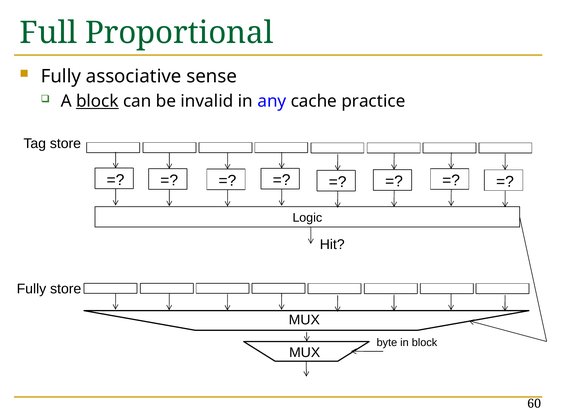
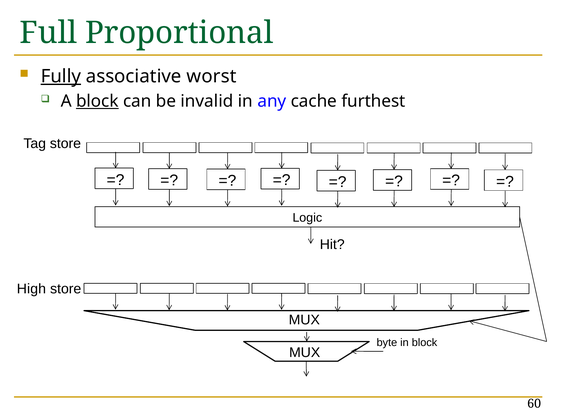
Fully at (61, 76) underline: none -> present
sense: sense -> worst
practice: practice -> furthest
Fully at (31, 289): Fully -> High
